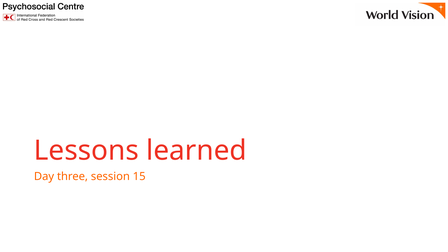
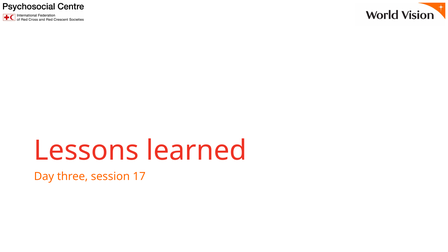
15: 15 -> 17
